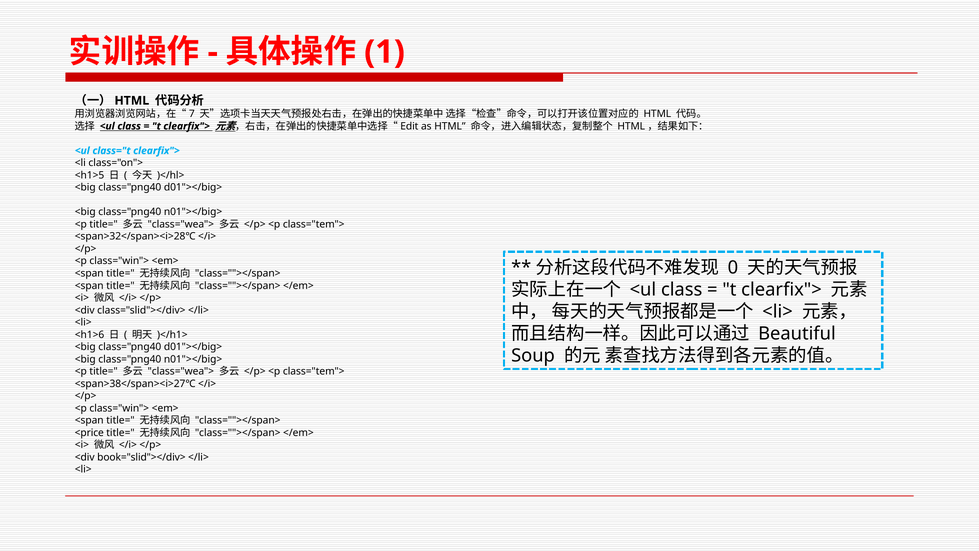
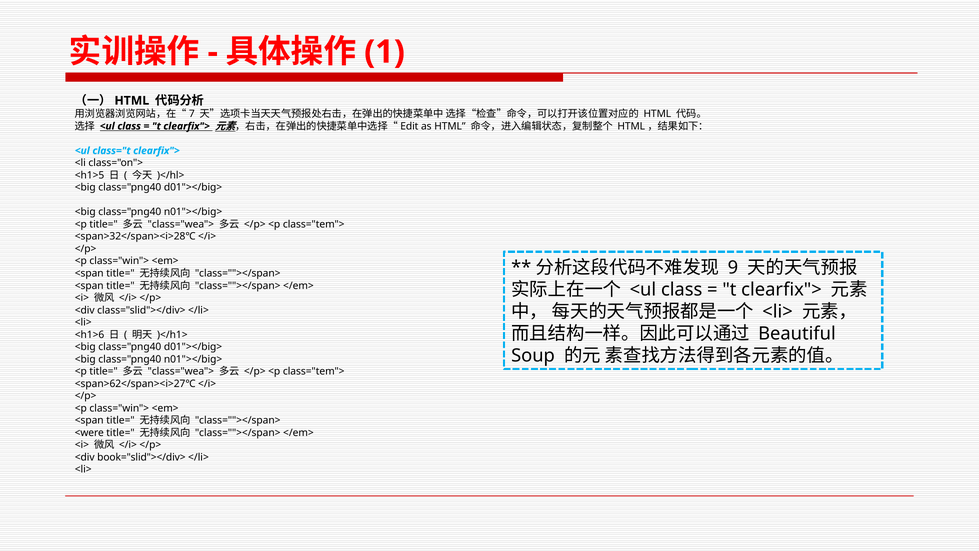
0: 0 -> 9
<span>38</span><i>27℃: <span>38</span><i>27℃ -> <span>62</span><i>27℃
<price: <price -> <were
